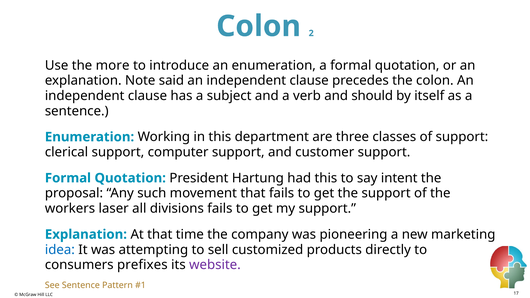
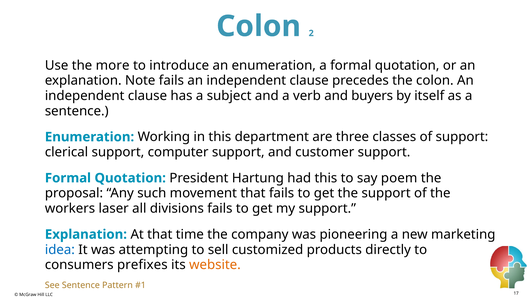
Note said: said -> fails
should: should -> buyers
intent: intent -> poem
website colour: purple -> orange
